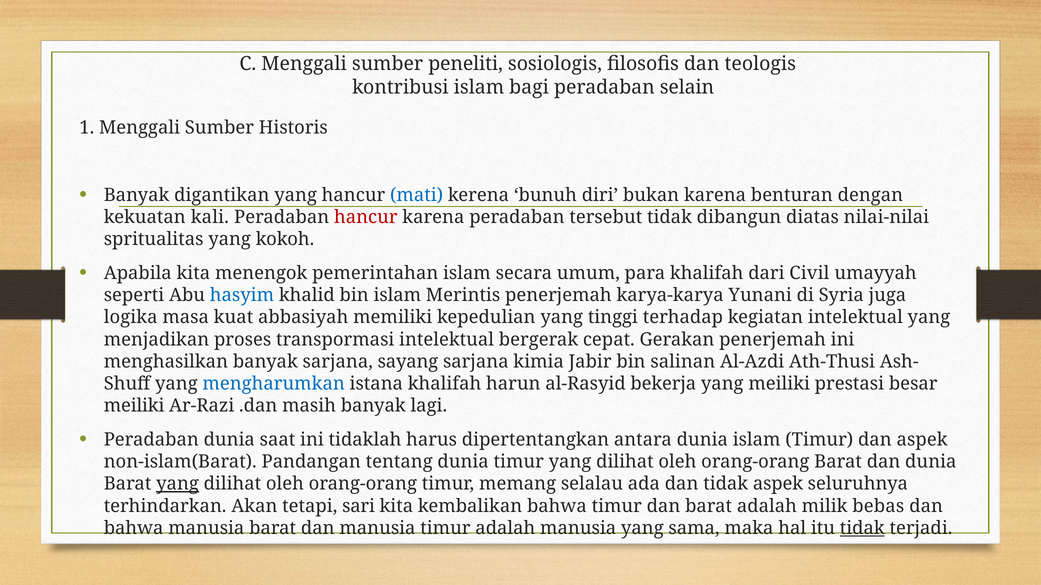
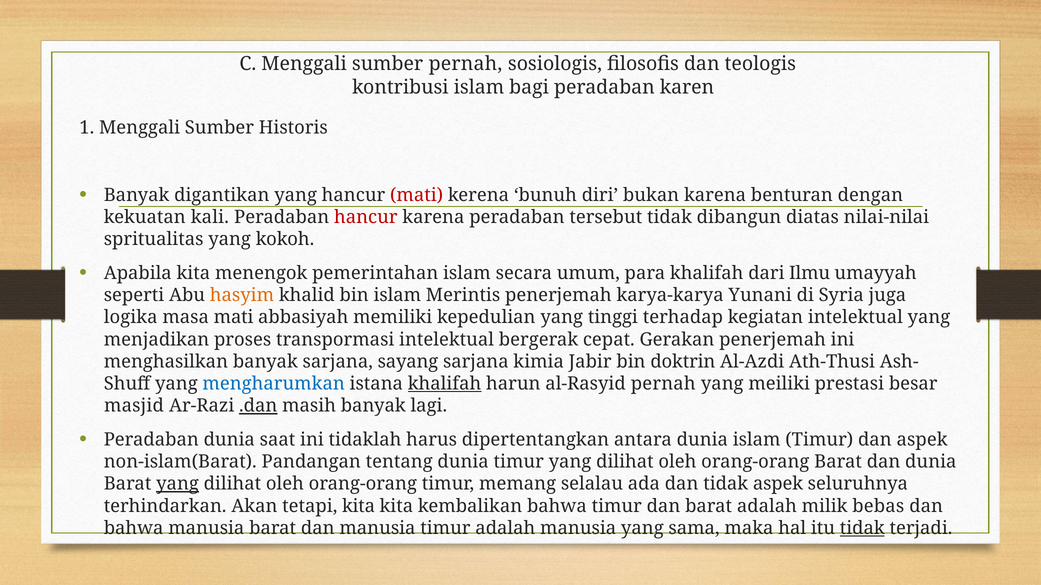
sumber peneliti: peneliti -> pernah
selain: selain -> karen
mati at (417, 195) colour: blue -> red
Civil: Civil -> Ilmu
hasyim colour: blue -> orange
masa kuat: kuat -> mati
salinan: salinan -> doktrin
khalifah at (445, 384) underline: none -> present
al-Rasyid bekerja: bekerja -> pernah
meiliki at (134, 406): meiliki -> masjid
.dan underline: none -> present
tetapi sari: sari -> kita
